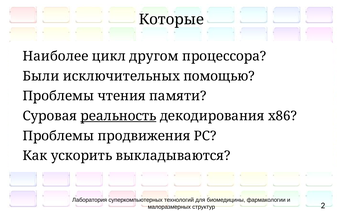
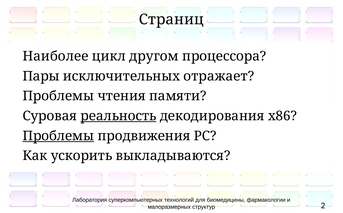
Которые: Которые -> Страниц
Были: Были -> Пары
помощью: помощью -> отражает
Проблемы at (58, 136) underline: none -> present
